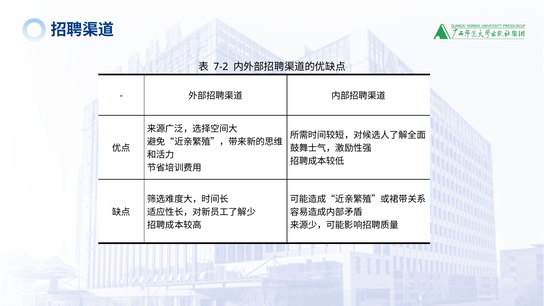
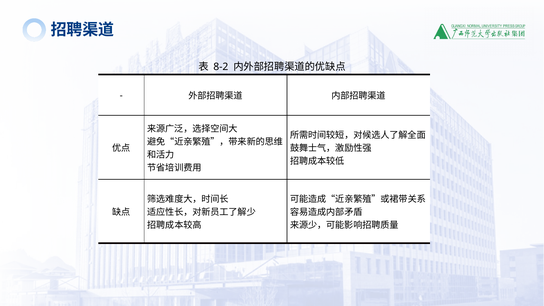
7-2: 7-2 -> 8-2
